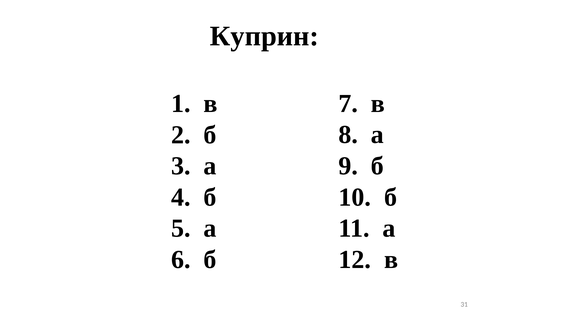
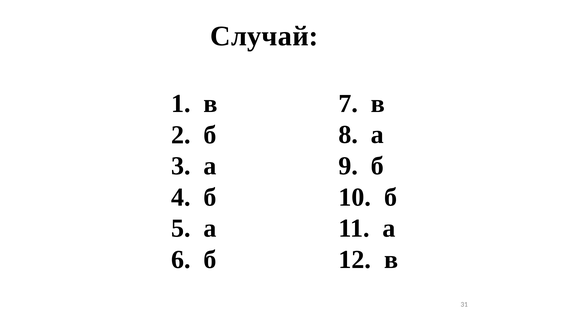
Куприн: Куприн -> Случай
